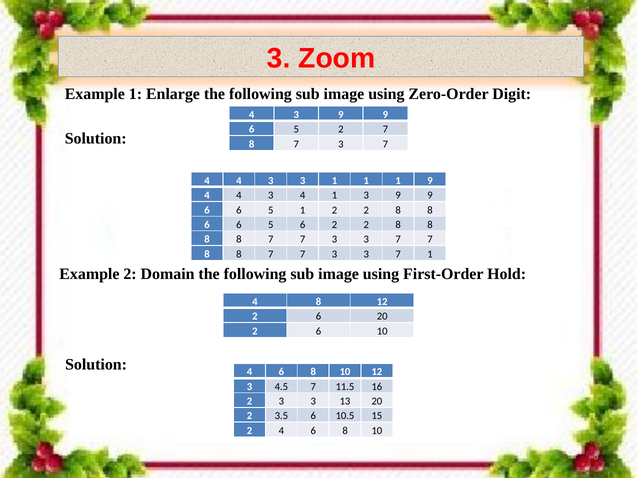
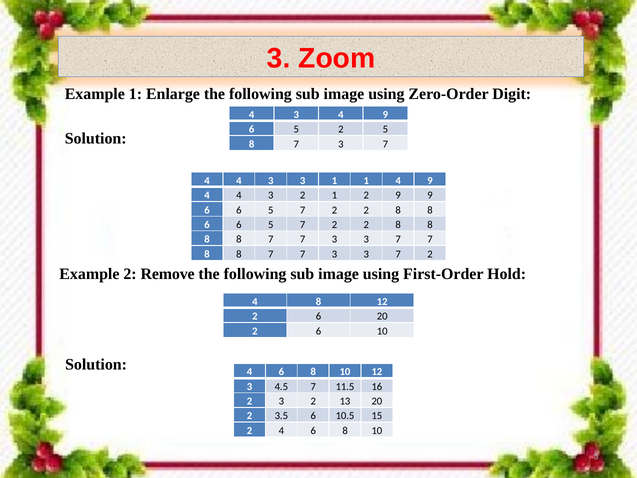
4 3 9: 9 -> 4
2 7: 7 -> 5
1 1 1: 1 -> 4
4 3 4: 4 -> 2
1 3: 3 -> 2
1 at (303, 210): 1 -> 7
6 at (303, 225): 6 -> 7
3 7 1: 1 -> 2
Domain: Domain -> Remove
2 3 3: 3 -> 2
